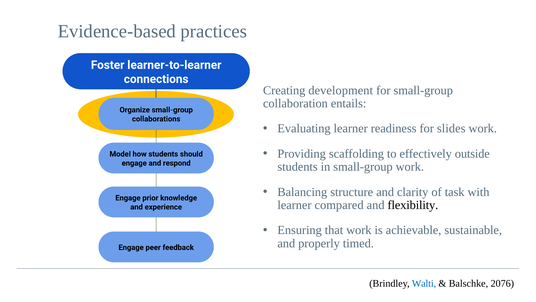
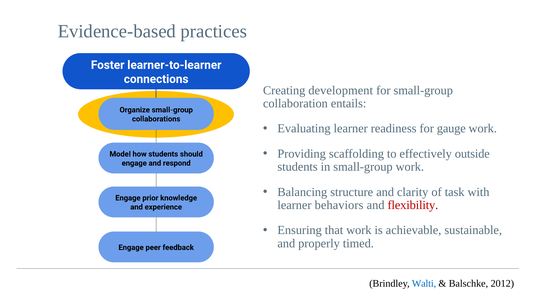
slides: slides -> gauge
compared: compared -> behaviors
flexibility colour: black -> red
2076: 2076 -> 2012
